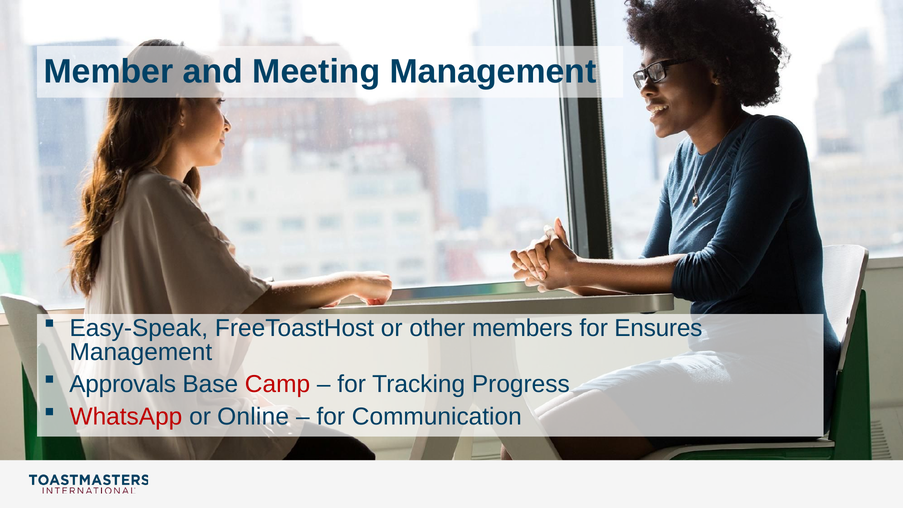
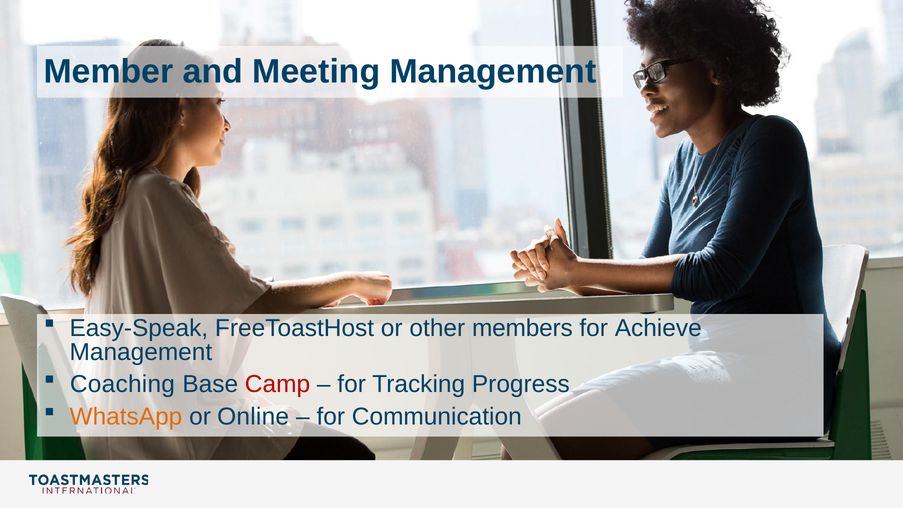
Ensures: Ensures -> Achieve
Approvals: Approvals -> Coaching
WhatsApp colour: red -> orange
